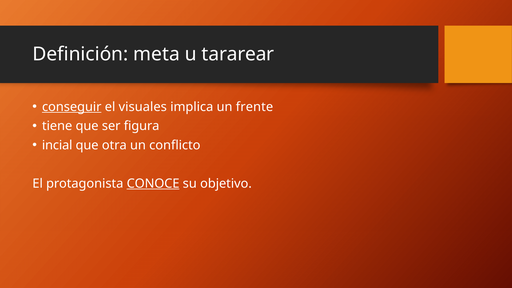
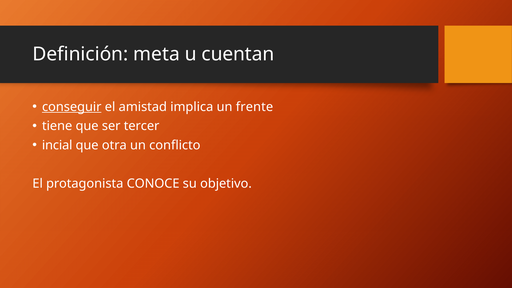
tararear: tararear -> cuentan
visuales: visuales -> amistad
figura: figura -> tercer
CONOCE underline: present -> none
